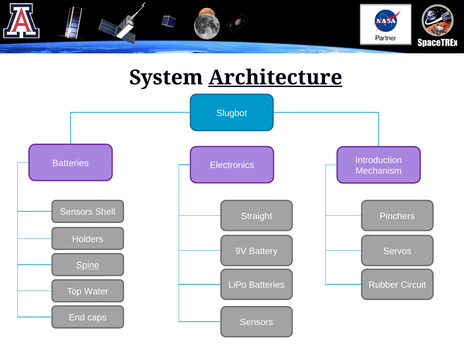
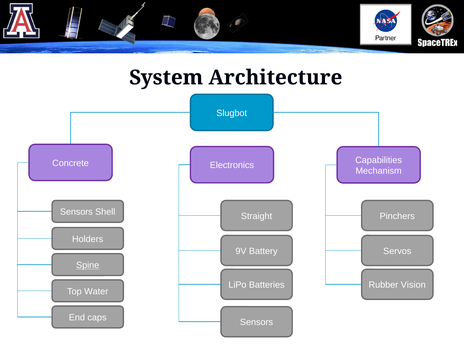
Architecture underline: present -> none
Introduction: Introduction -> Capabilities
Batteries at (70, 163): Batteries -> Concrete
Circuit: Circuit -> Vision
